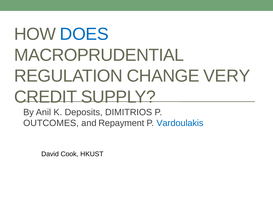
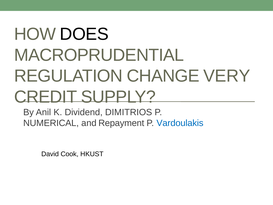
DOES colour: blue -> black
Deposits: Deposits -> Dividend
OUTCOMES: OUTCOMES -> NUMERICAL
